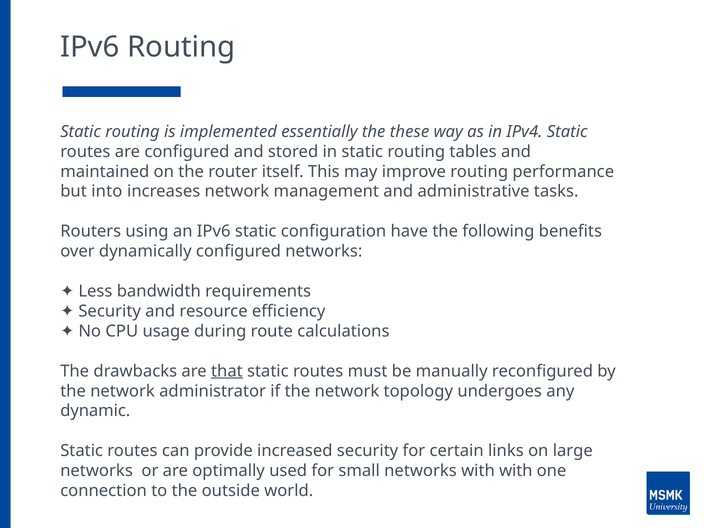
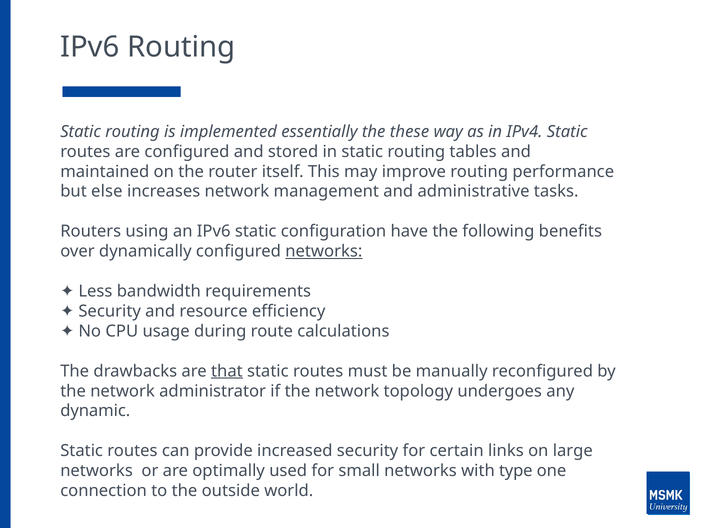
into: into -> else
networks at (324, 251) underline: none -> present
with with: with -> type
